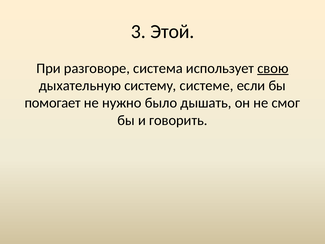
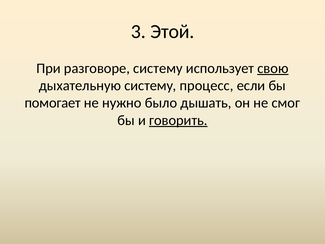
разговоре система: система -> систему
системе: системе -> процесс
говорить underline: none -> present
